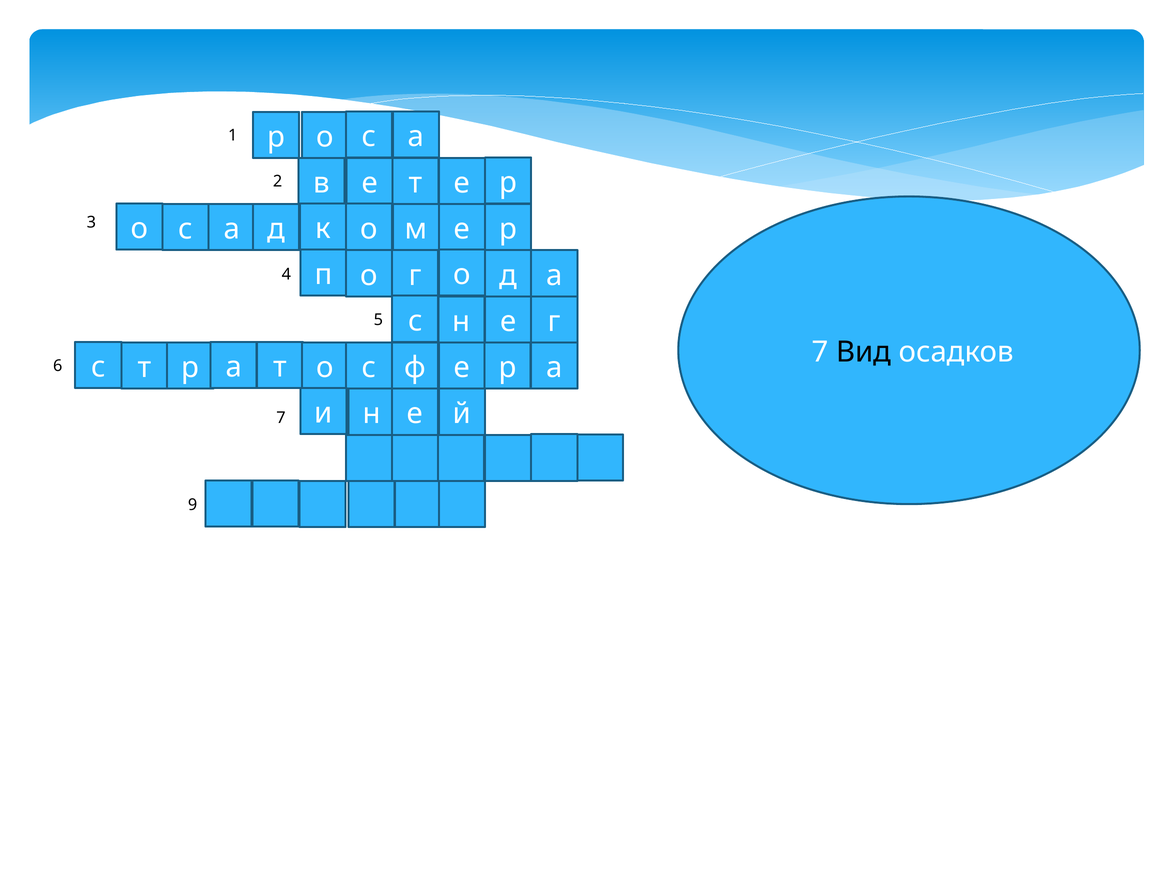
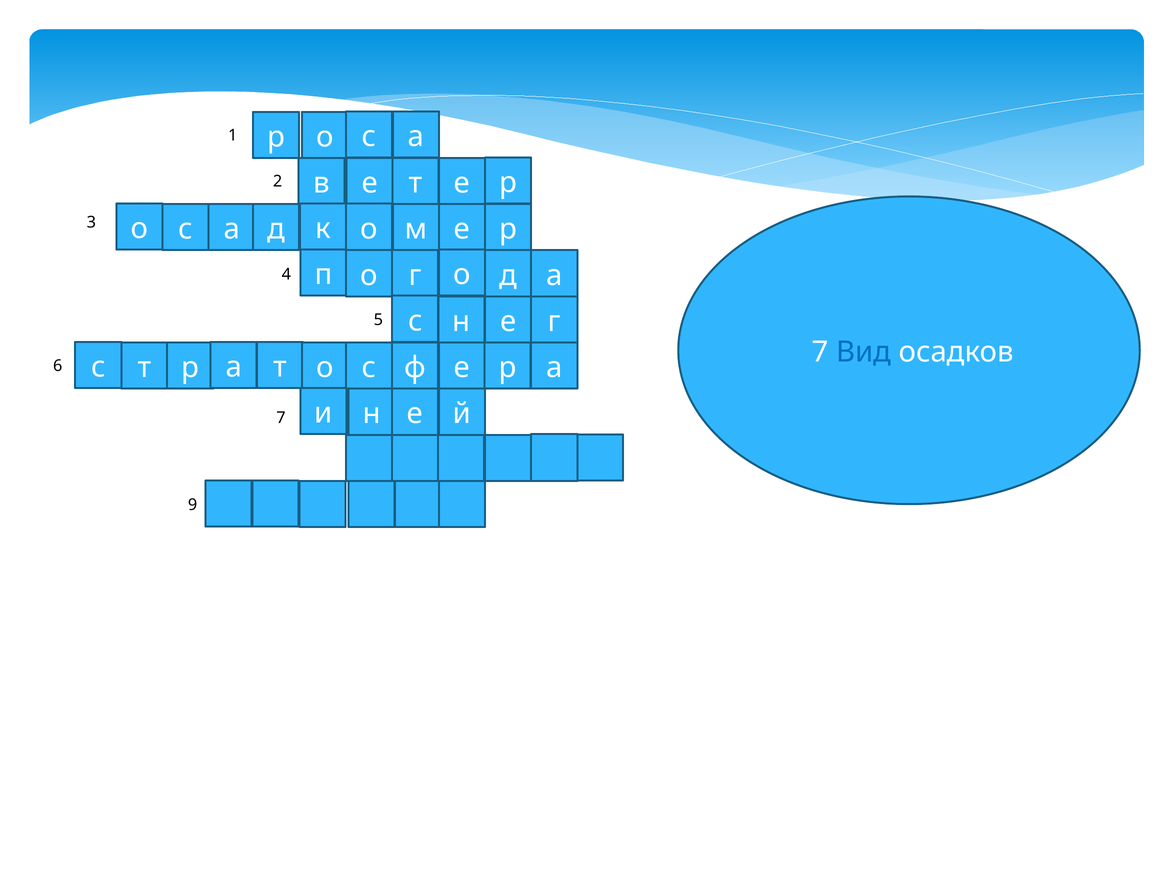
Вид colour: black -> blue
